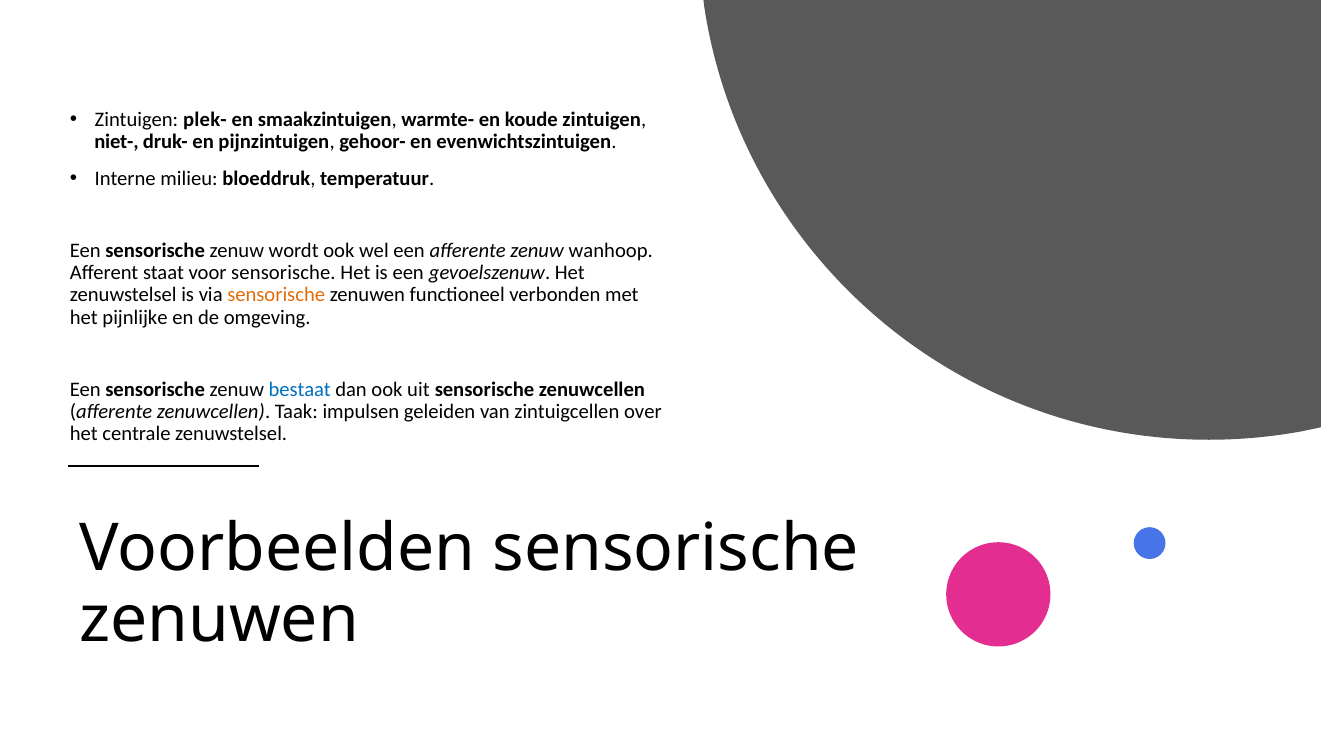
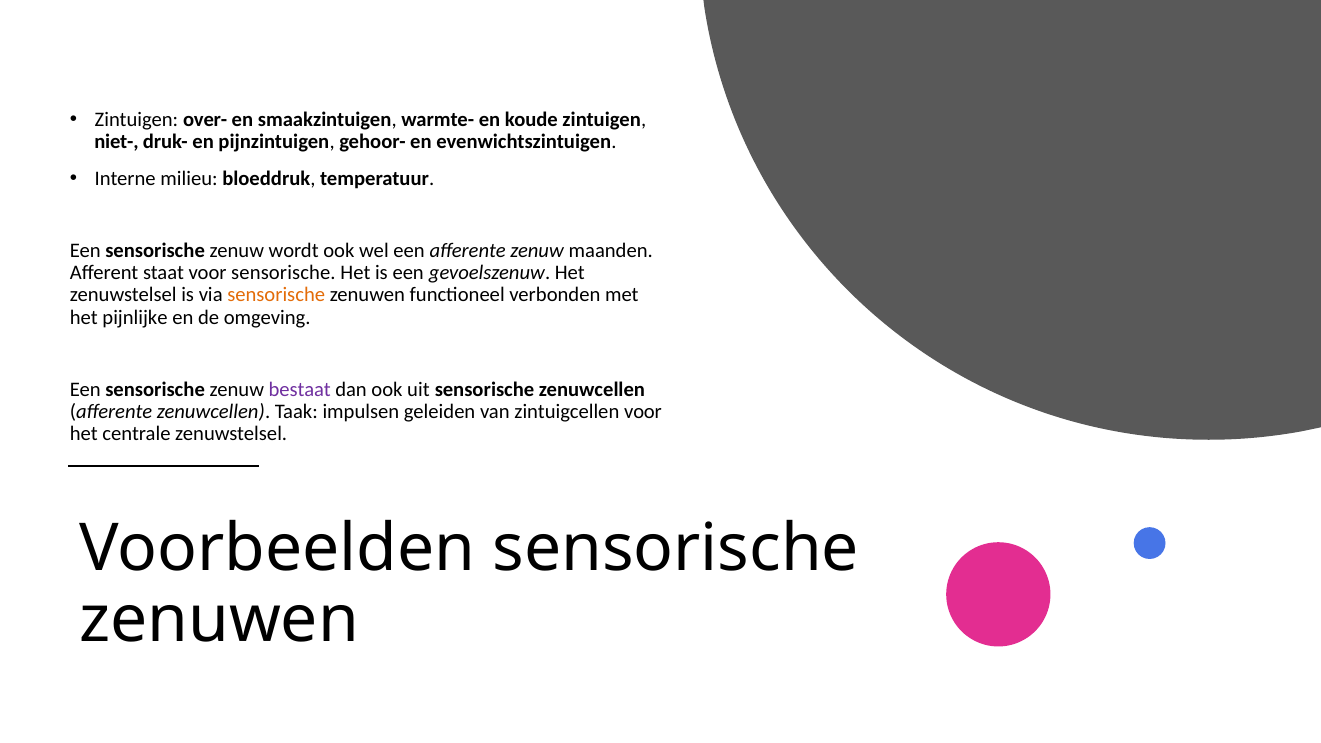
plek-: plek- -> over-
wanhoop: wanhoop -> maanden
bestaat colour: blue -> purple
zintuigcellen over: over -> voor
